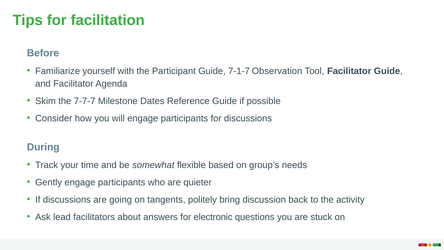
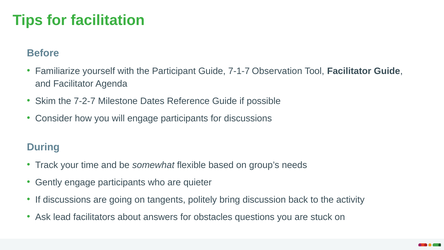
7-7-7: 7-7-7 -> 7-2-7
electronic: electronic -> obstacles
